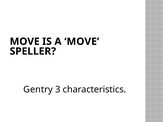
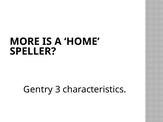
MOVE at (25, 42): MOVE -> MORE
A MOVE: MOVE -> HOME
